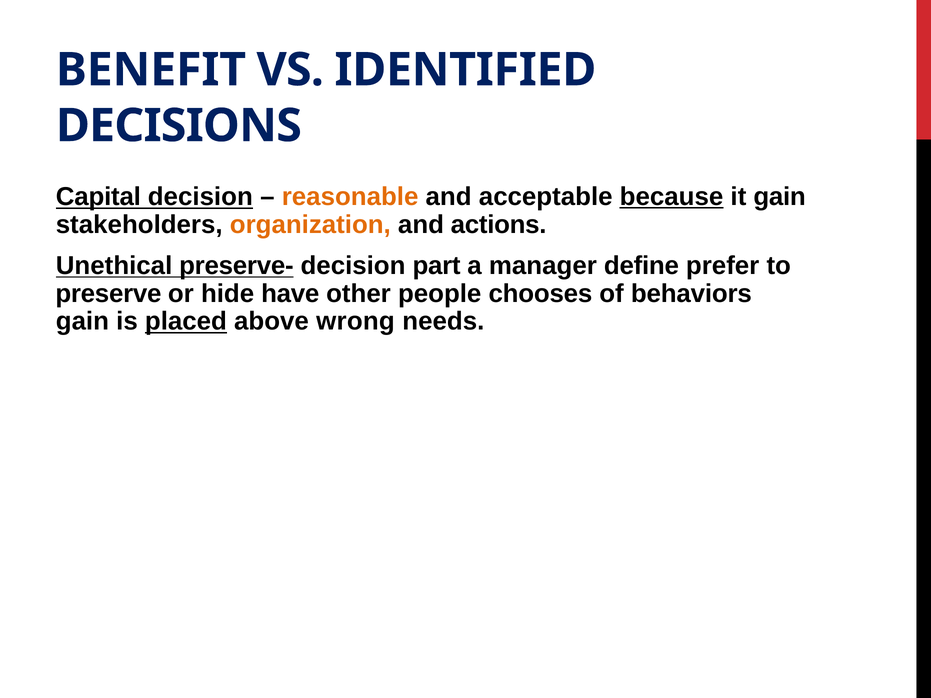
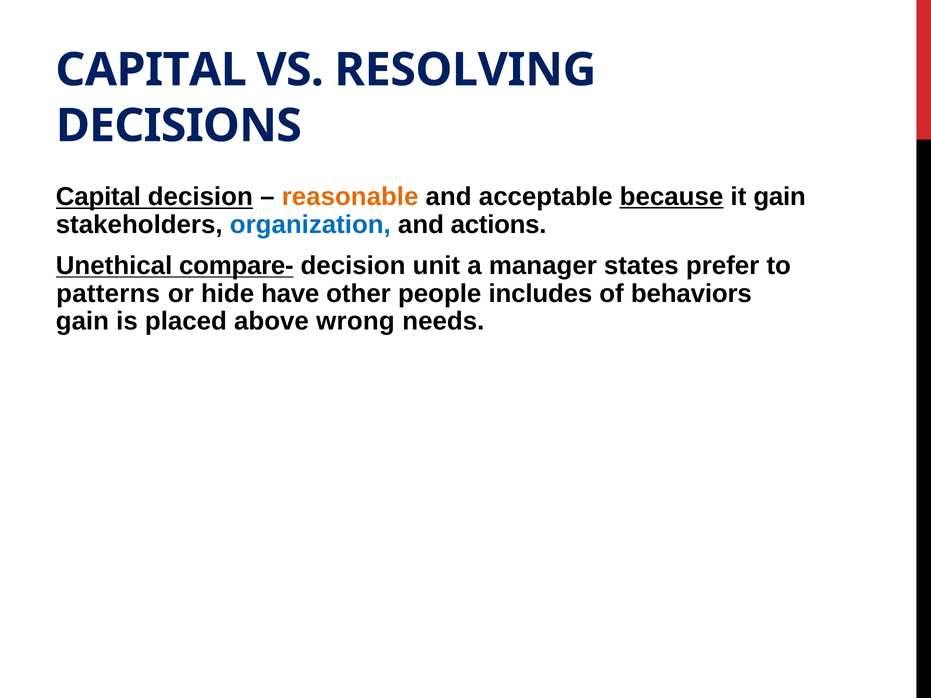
BENEFIT at (151, 70): BENEFIT -> CAPITAL
IDENTIFIED: IDENTIFIED -> RESOLVING
organization colour: orange -> blue
preserve-: preserve- -> compare-
part: part -> unit
define: define -> states
preserve: preserve -> patterns
chooses: chooses -> includes
placed underline: present -> none
